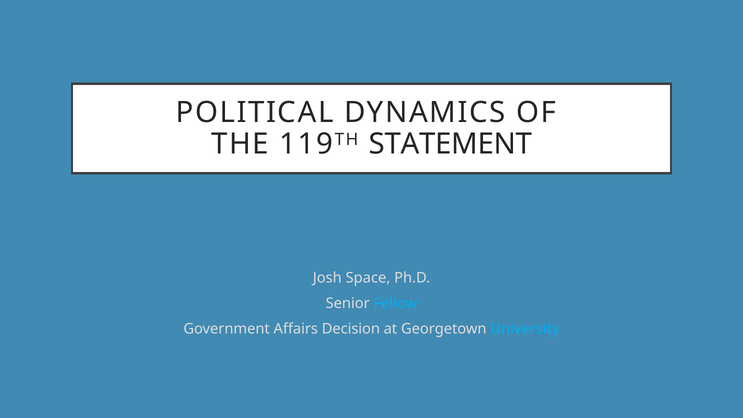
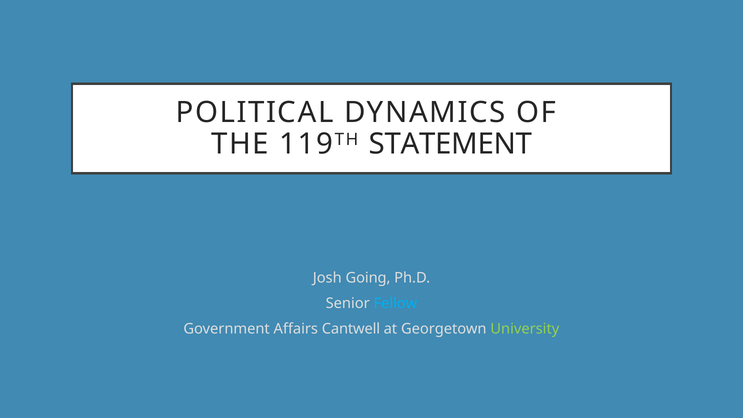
Space: Space -> Going
Decision: Decision -> Cantwell
University colour: light blue -> light green
